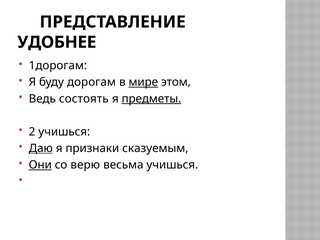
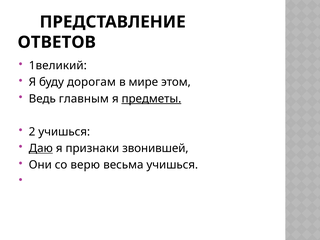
УДОБНЕЕ: УДОБНЕЕ -> ОТВЕТОВ
1дорогам: 1дорогам -> 1великий
мире underline: present -> none
состоять: состоять -> главным
сказуемым: сказуемым -> звонившей
Они underline: present -> none
